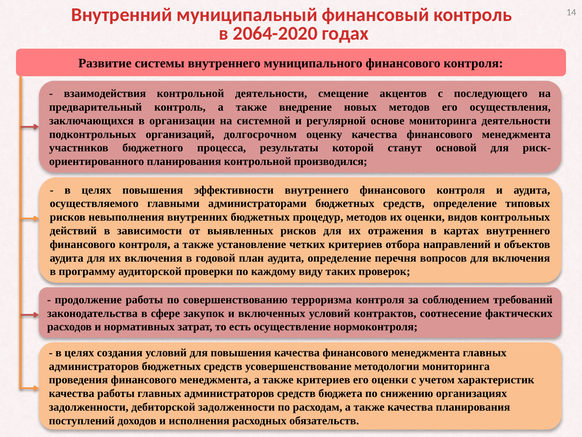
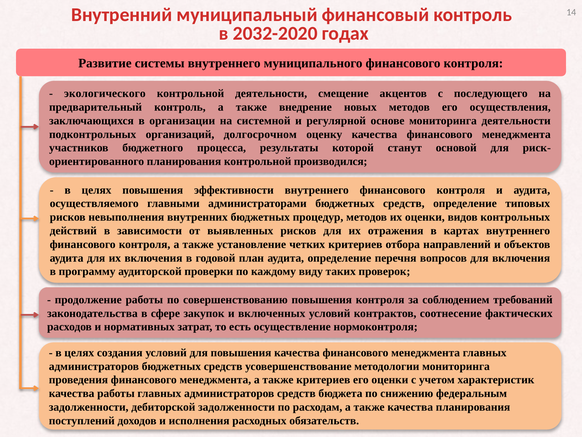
2064-2020: 2064-2020 -> 2032-2020
взаимодействия: взаимодействия -> экологического
совершенствованию терроризма: терроризма -> повышения
организациях: организациях -> федеральным
